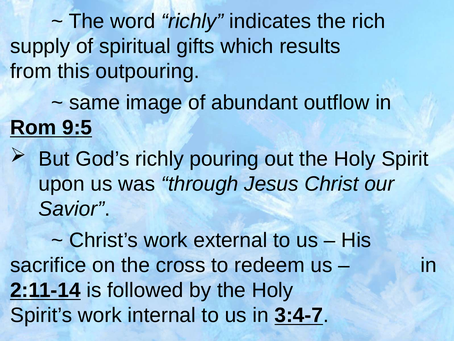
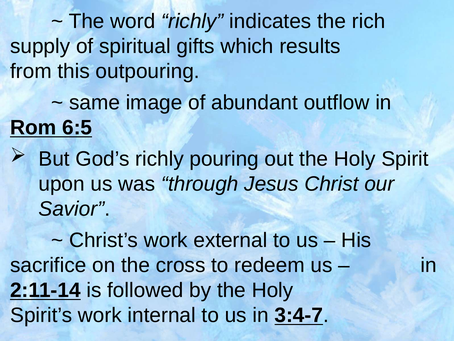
9:5: 9:5 -> 6:5
